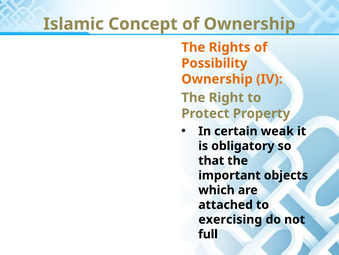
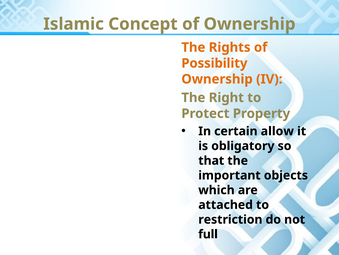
weak: weak -> allow
exercising: exercising -> restriction
